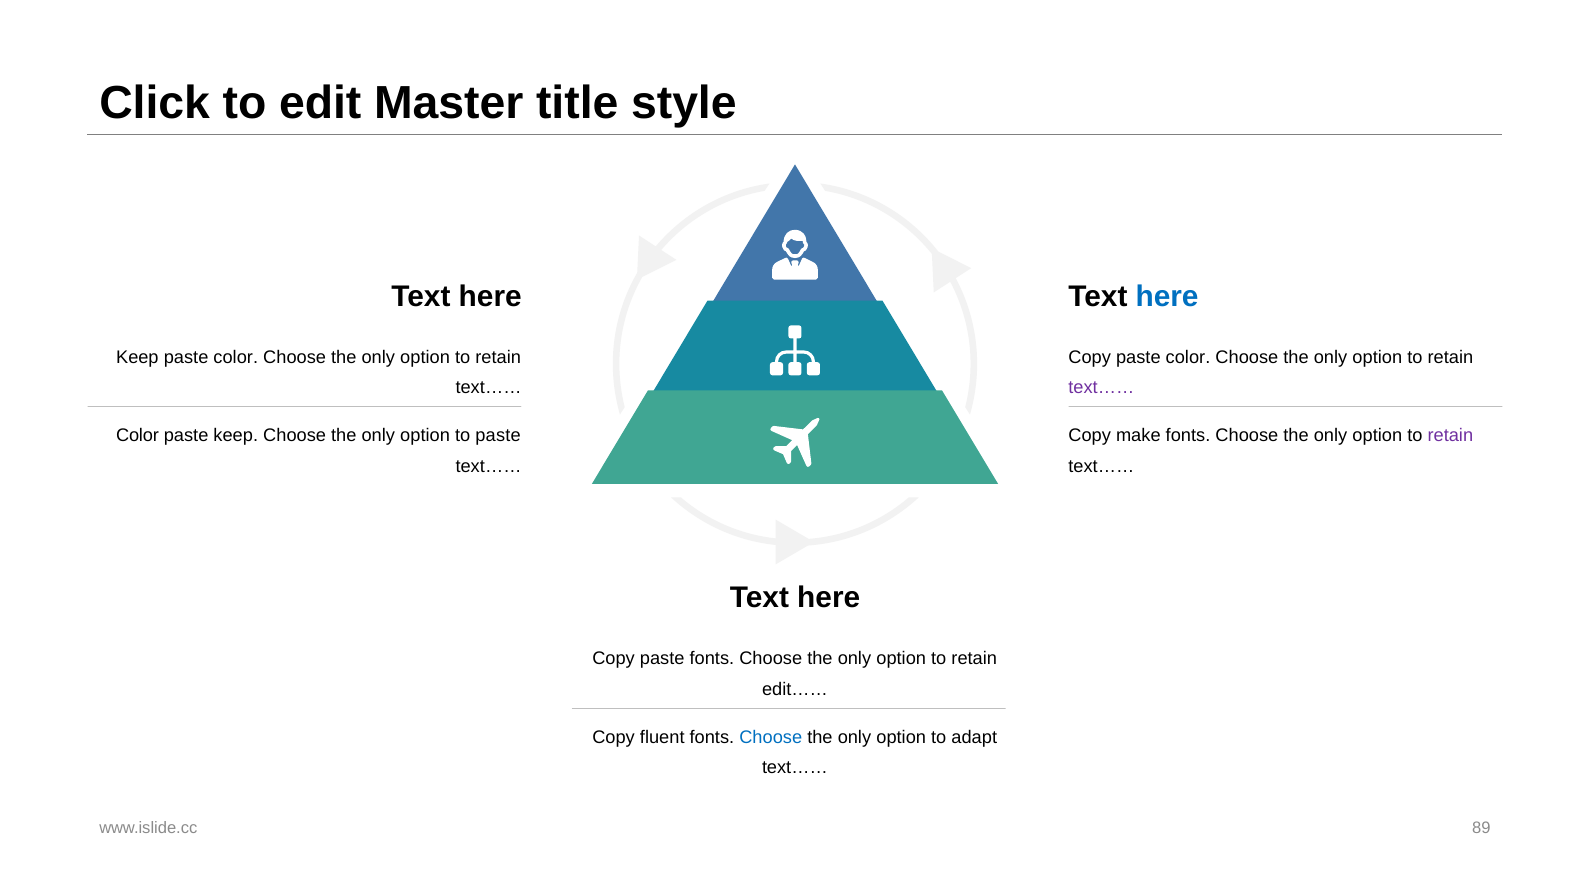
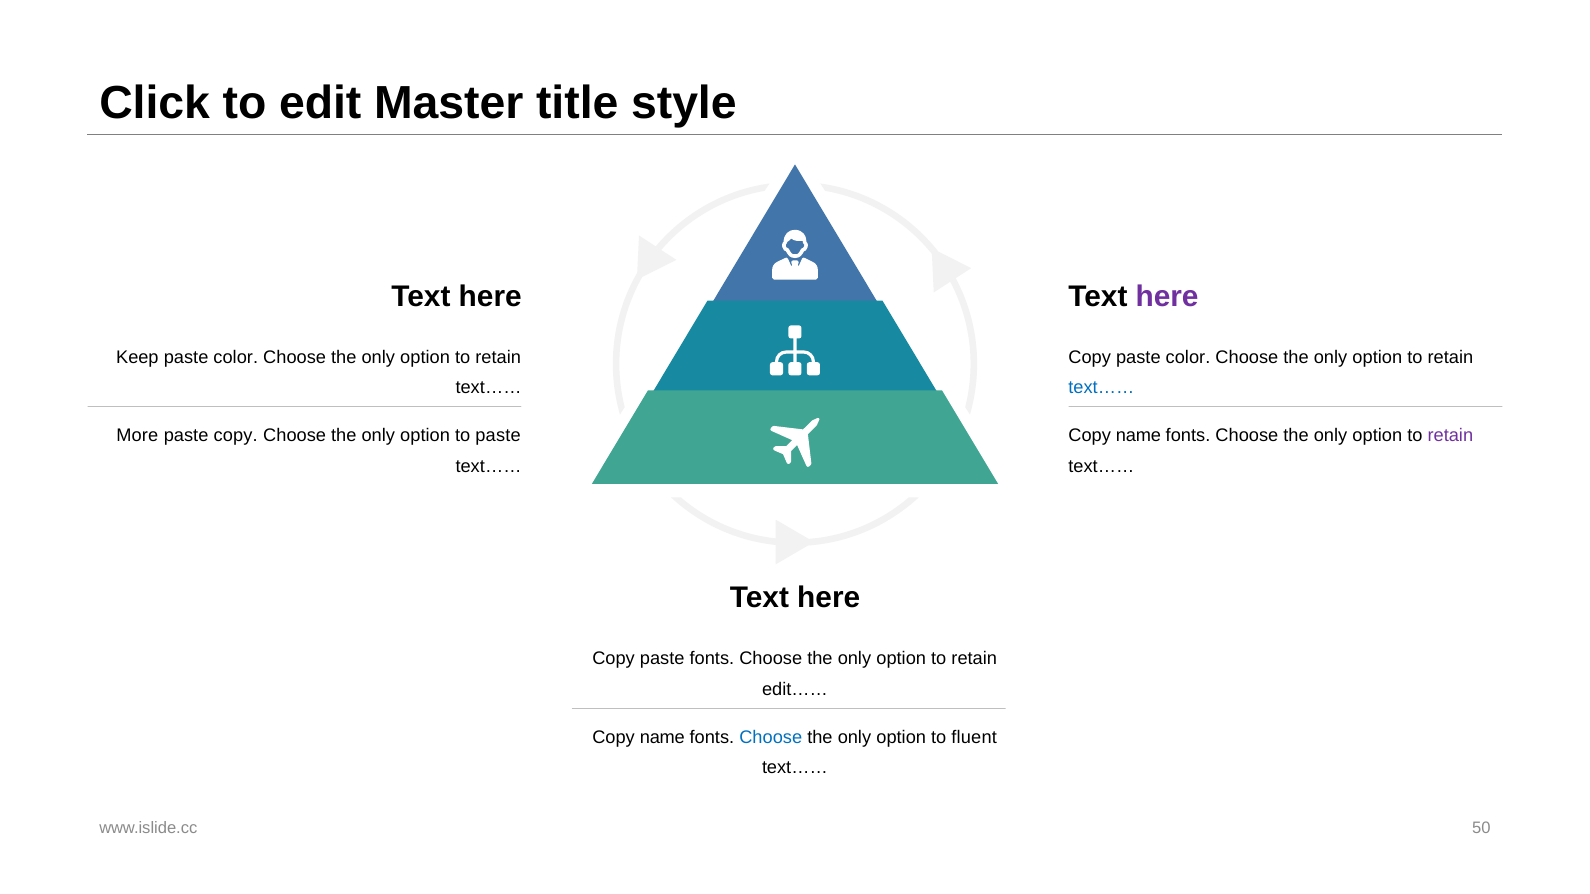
here at (1167, 297) colour: blue -> purple
text…… at (1101, 388) colour: purple -> blue
Color at (137, 436): Color -> More
paste keep: keep -> copy
make at (1138, 436): make -> name
fluent at (662, 738): fluent -> name
adapt: adapt -> fluent
89: 89 -> 50
